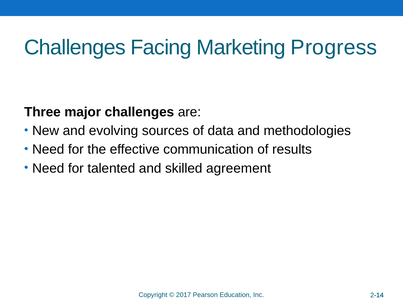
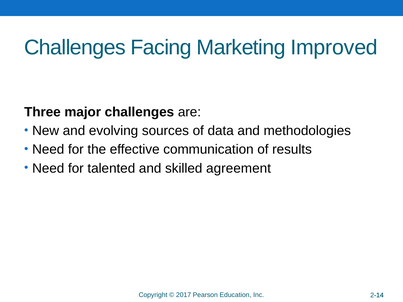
Progress: Progress -> Improved
